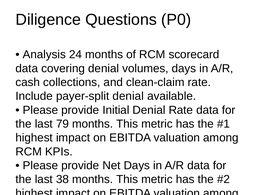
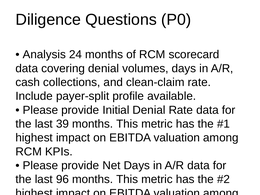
payer-split denial: denial -> profile
79: 79 -> 39
38: 38 -> 96
